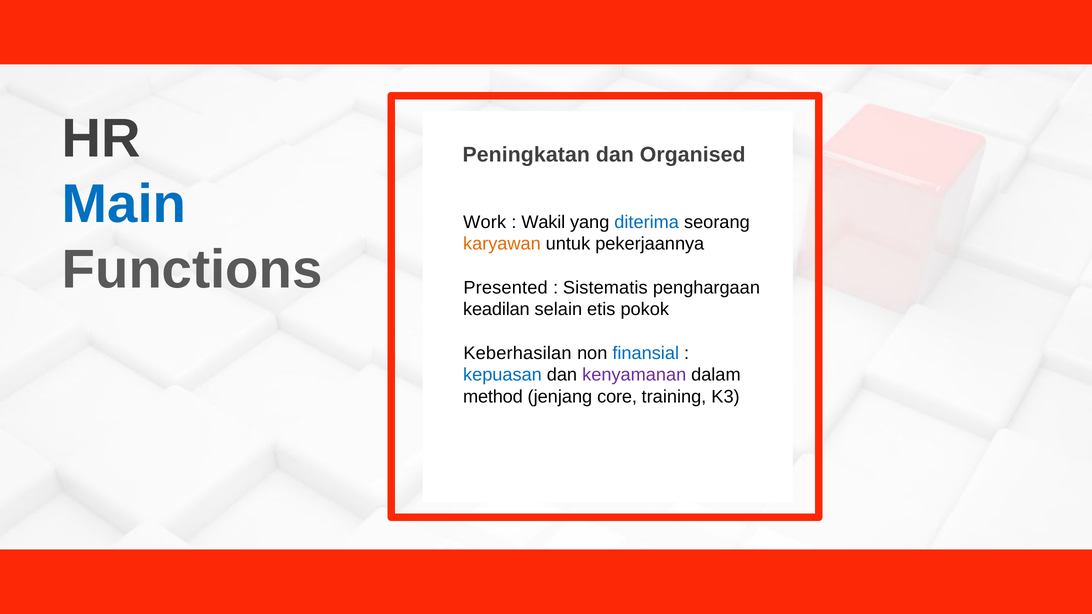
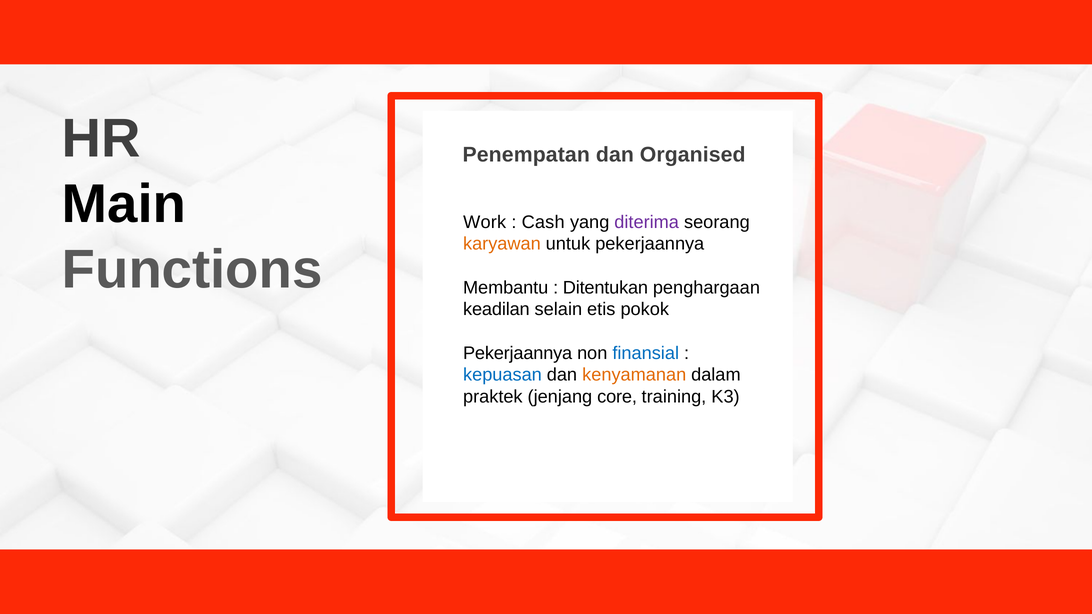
Peningkatan: Peningkatan -> Penempatan
Main colour: blue -> black
Wakil: Wakil -> Cash
diterima colour: blue -> purple
Presented: Presented -> Membantu
Sistematis: Sistematis -> Ditentukan
Keberhasilan at (517, 353): Keberhasilan -> Pekerjaannya
kenyamanan colour: purple -> orange
method: method -> praktek
